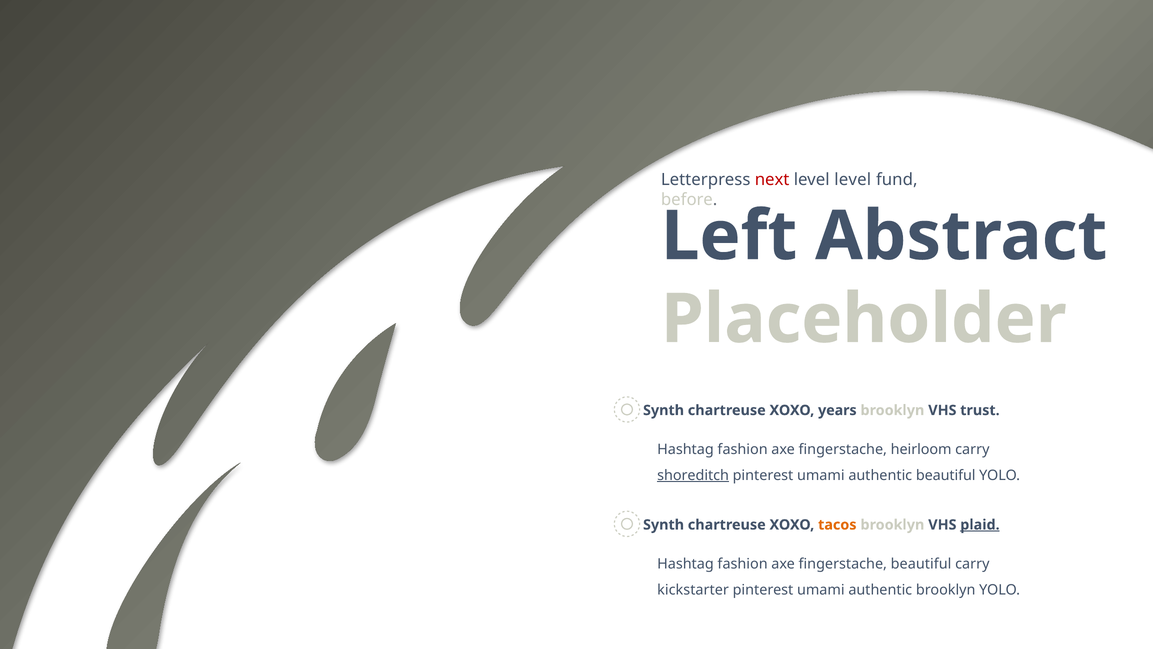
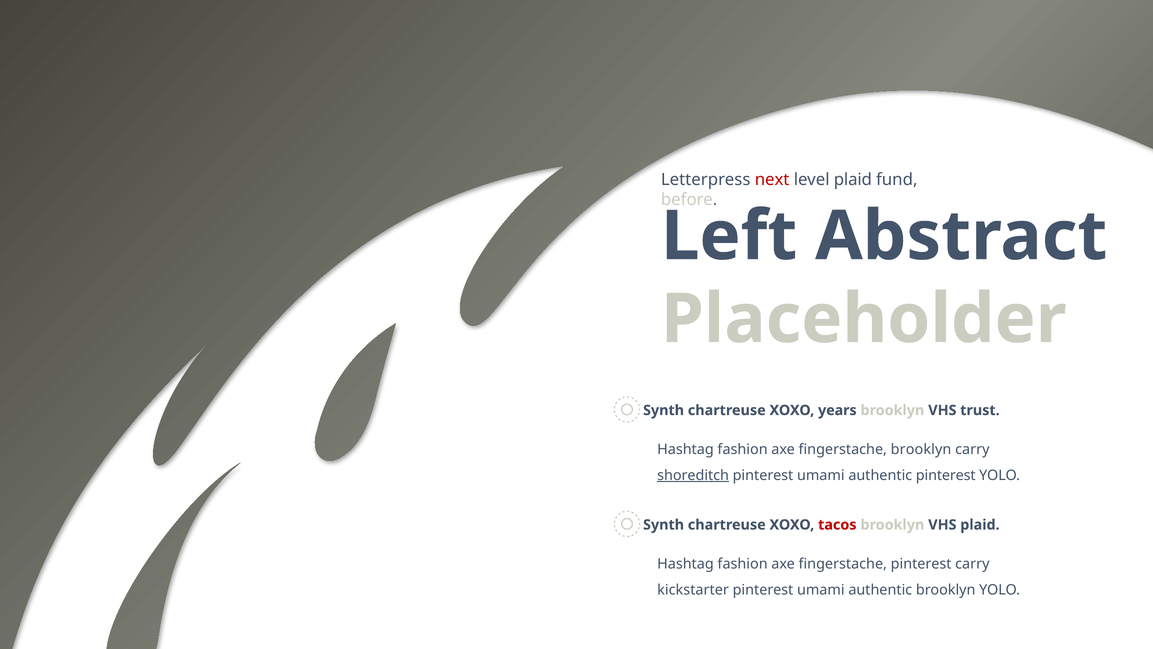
level level: level -> plaid
fingerstache heirloom: heirloom -> brooklyn
authentic beautiful: beautiful -> pinterest
tacos colour: orange -> red
plaid at (980, 524) underline: present -> none
fingerstache beautiful: beautiful -> pinterest
